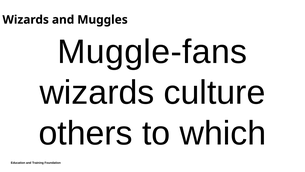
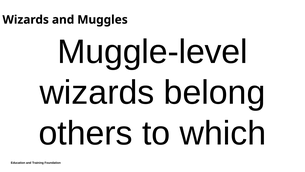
Muggle-fans: Muggle-fans -> Muggle-level
culture: culture -> belong
